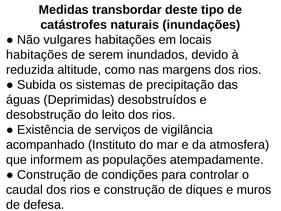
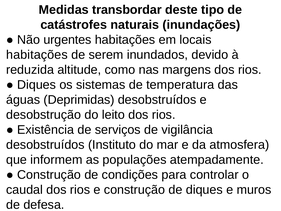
vulgares: vulgares -> urgentes
Subida at (37, 85): Subida -> Diques
precipitação: precipitação -> temperatura
acompanhado at (45, 145): acompanhado -> desobstruídos
